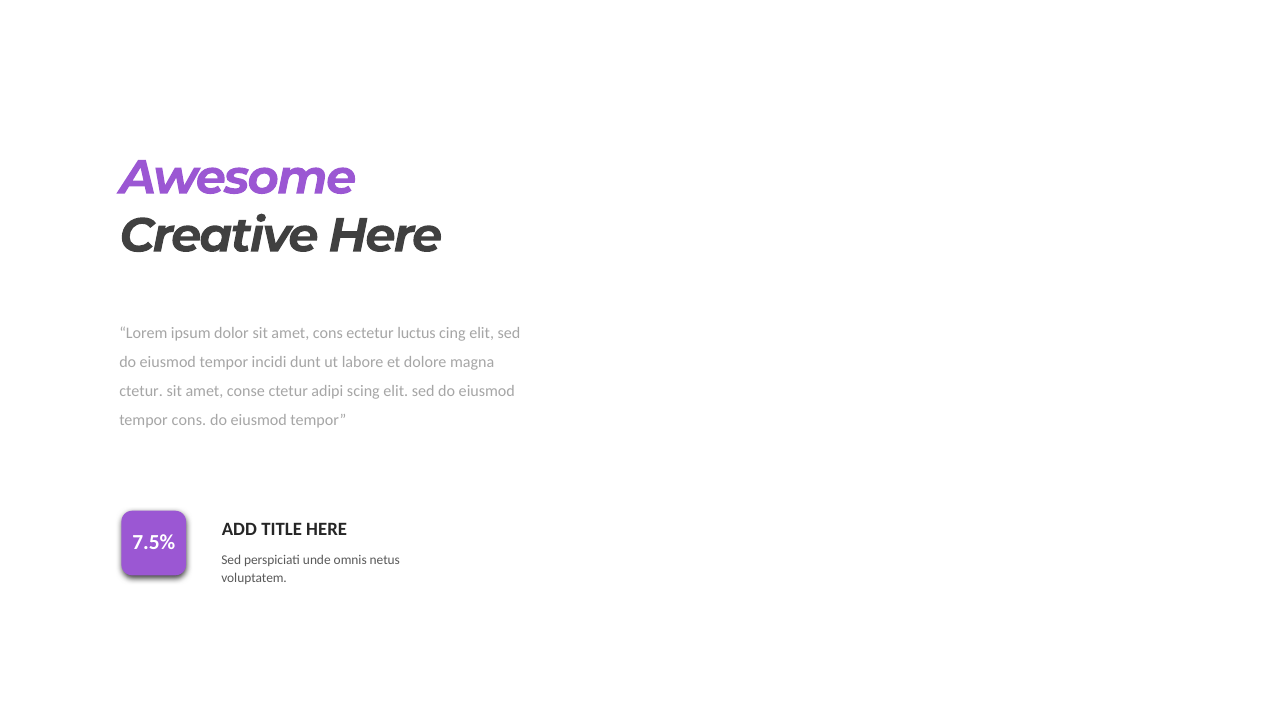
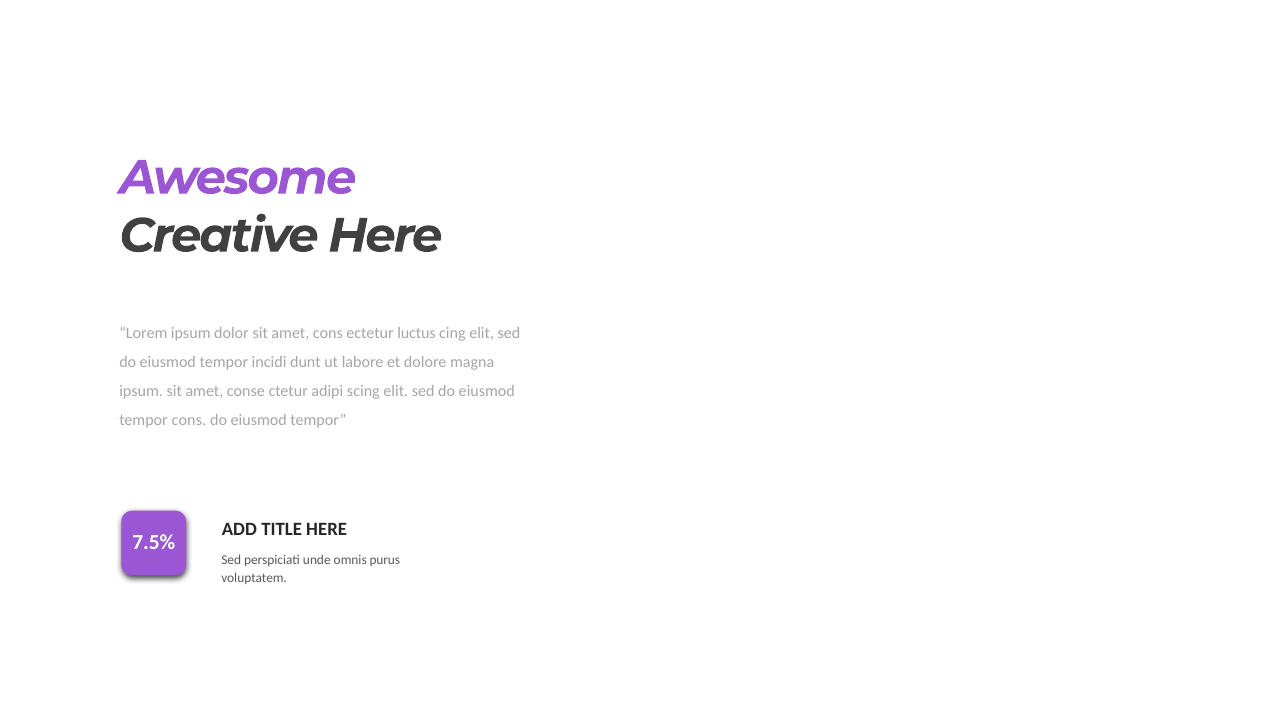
ctetur at (141, 392): ctetur -> ipsum
netus: netus -> purus
